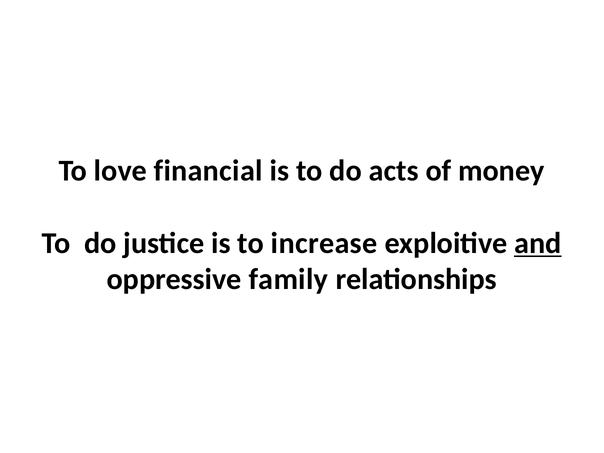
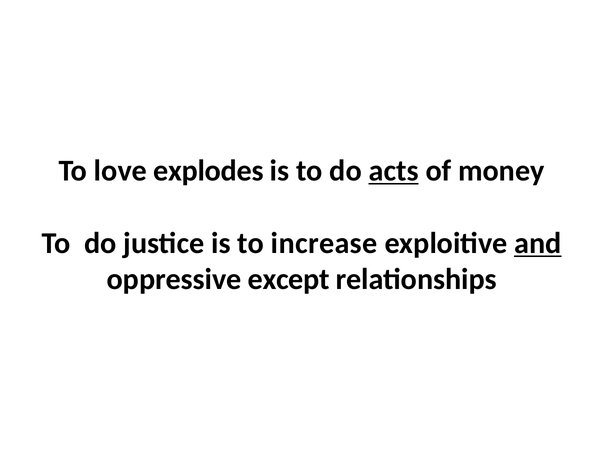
financial: financial -> explodes
acts underline: none -> present
family: family -> except
